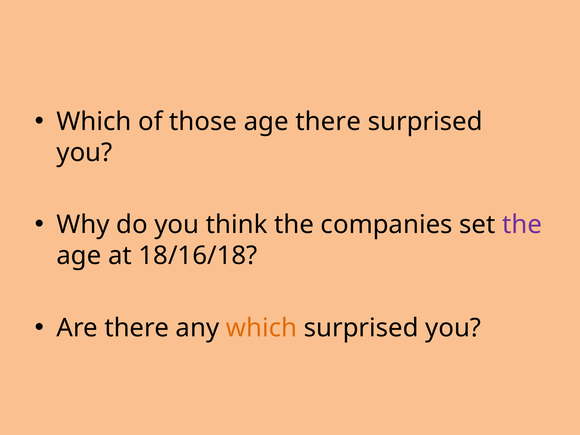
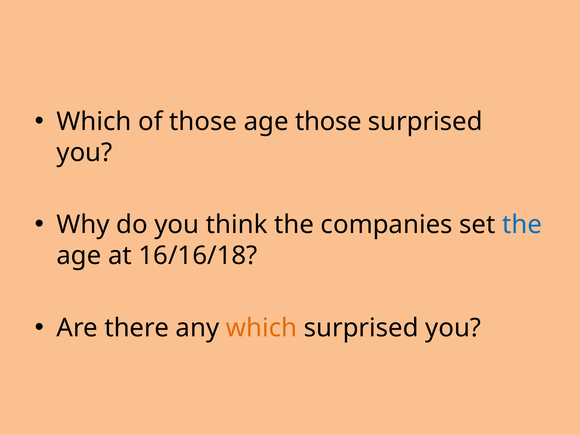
age there: there -> those
the at (522, 225) colour: purple -> blue
18/16/18: 18/16/18 -> 16/16/18
